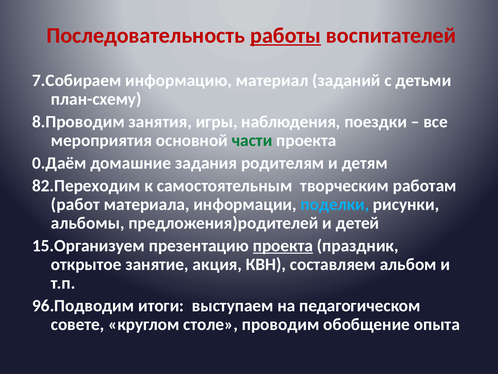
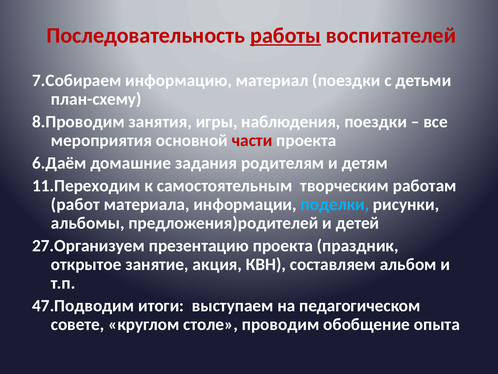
материал заданий: заданий -> поездки
части colour: green -> red
0.Даём: 0.Даём -> 6.Даём
82.Переходим: 82.Переходим -> 11.Переходим
15.Организуем: 15.Организуем -> 27.Организуем
проекта at (283, 245) underline: present -> none
96.Подводим: 96.Подводим -> 47.Подводим
